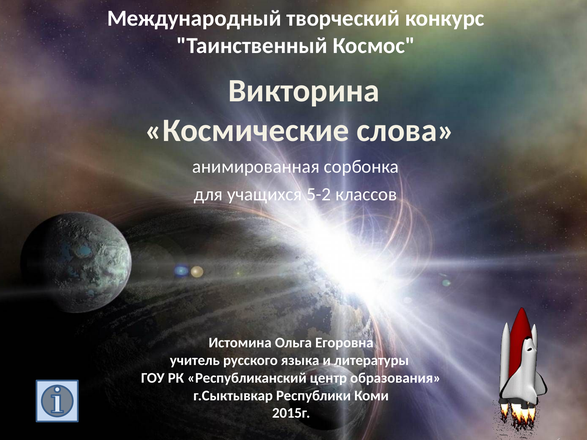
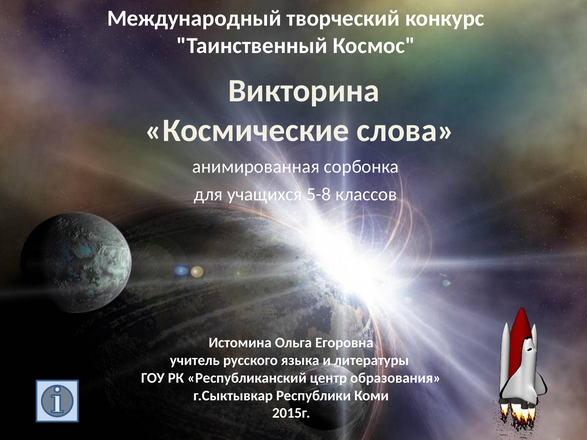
5-2: 5-2 -> 5-8
